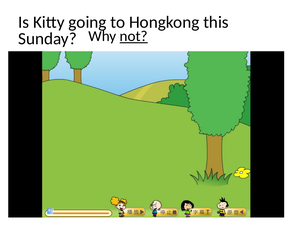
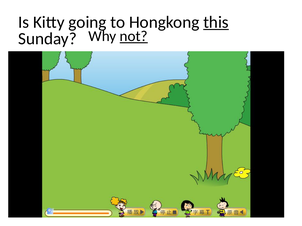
this underline: none -> present
